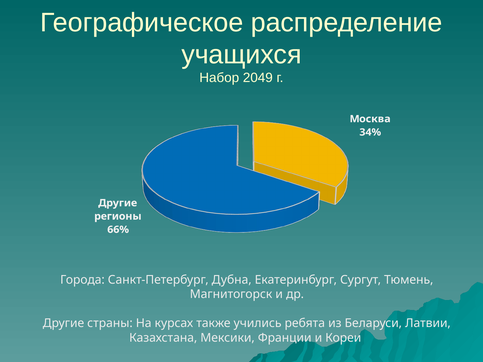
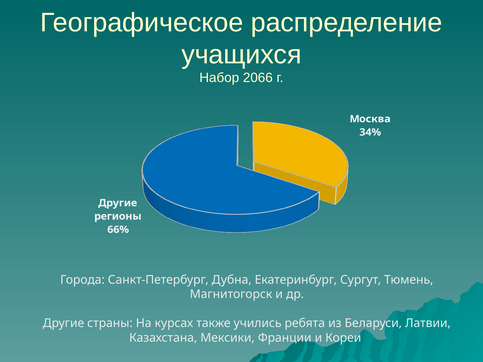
2049: 2049 -> 2066
